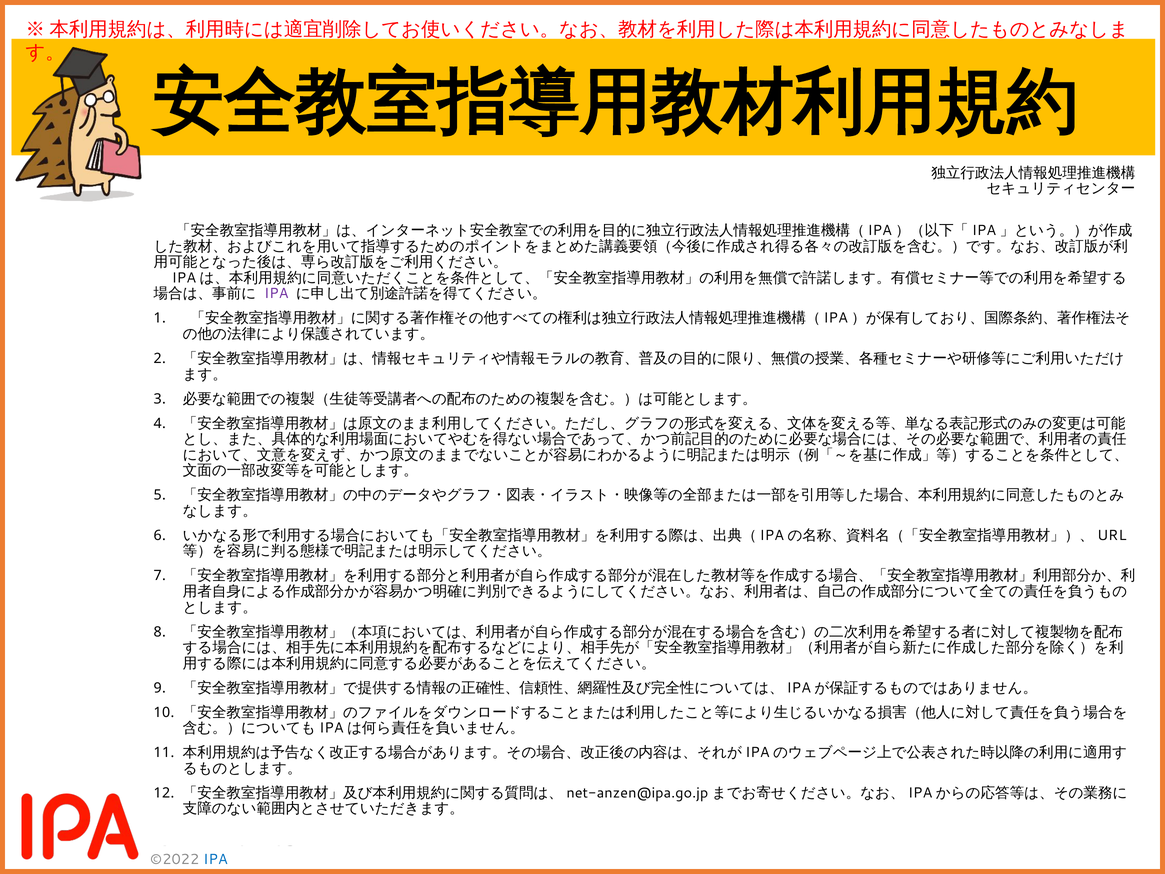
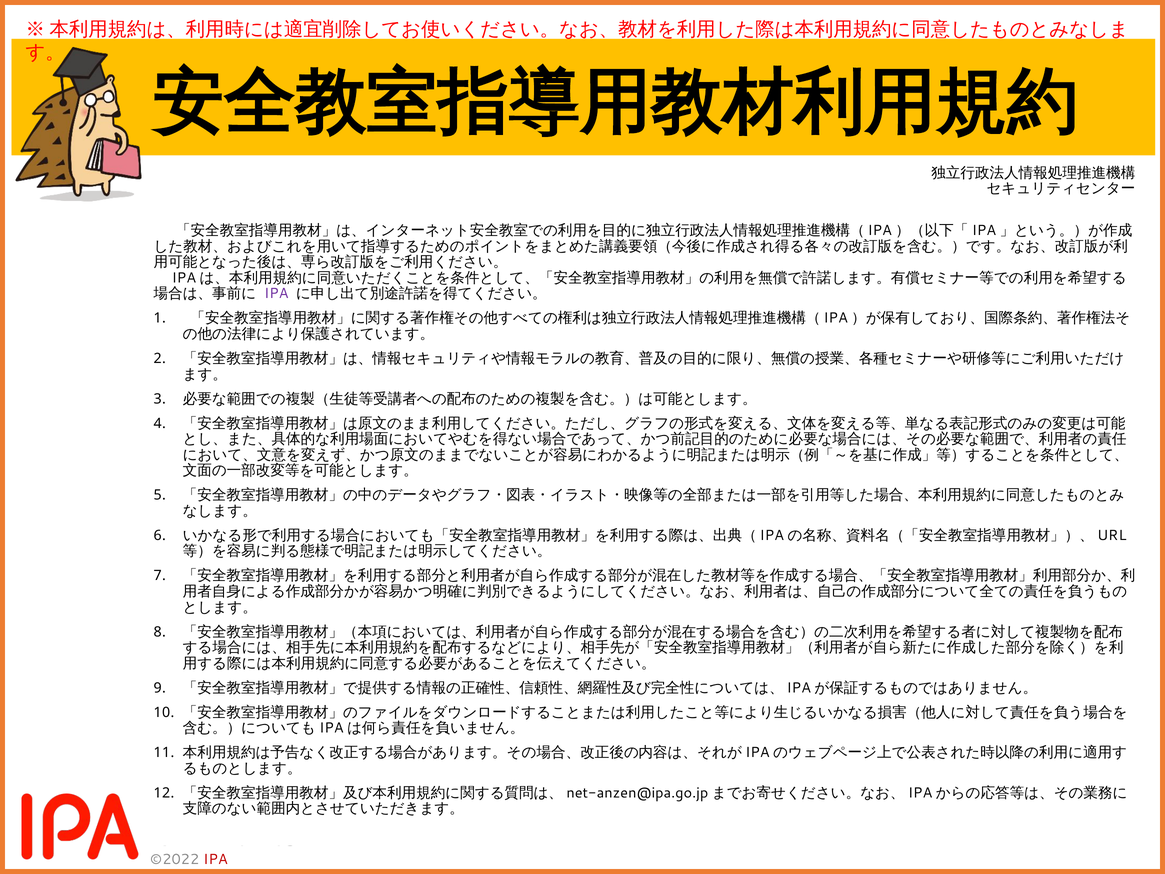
IPA at (216, 859) colour: blue -> red
